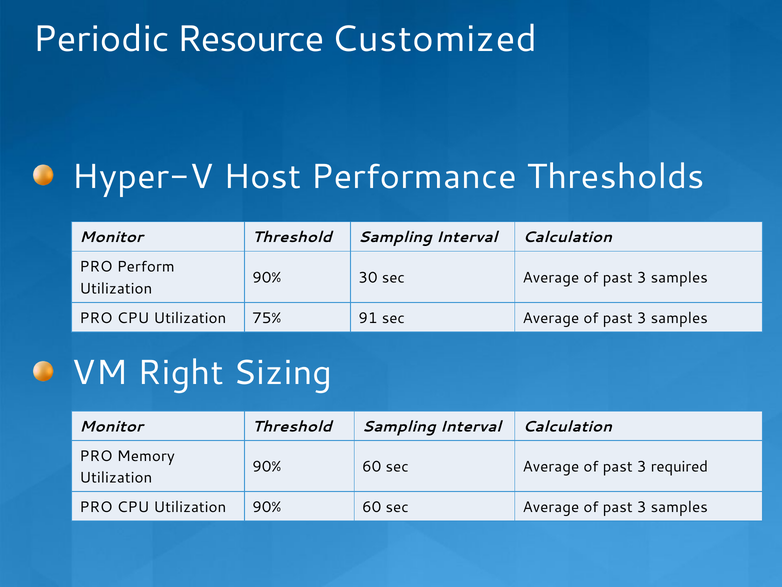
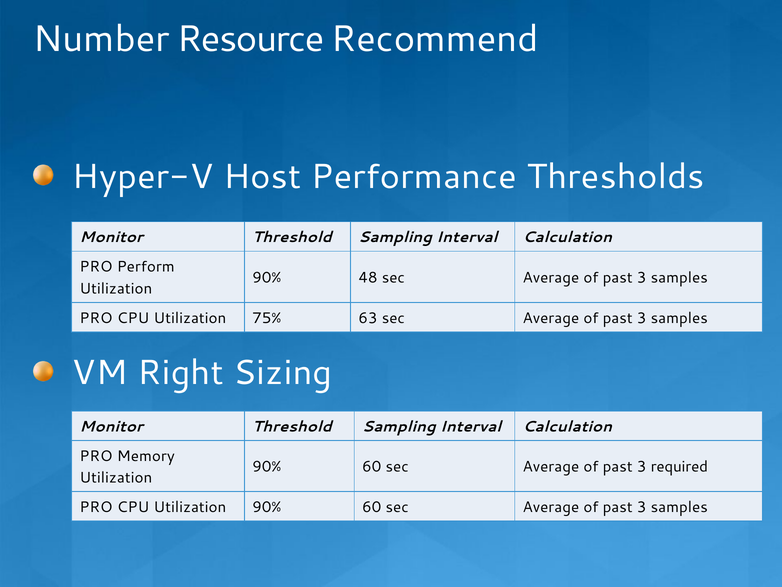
Periodic: Periodic -> Number
Customized: Customized -> Recommend
30: 30 -> 48
91: 91 -> 63
